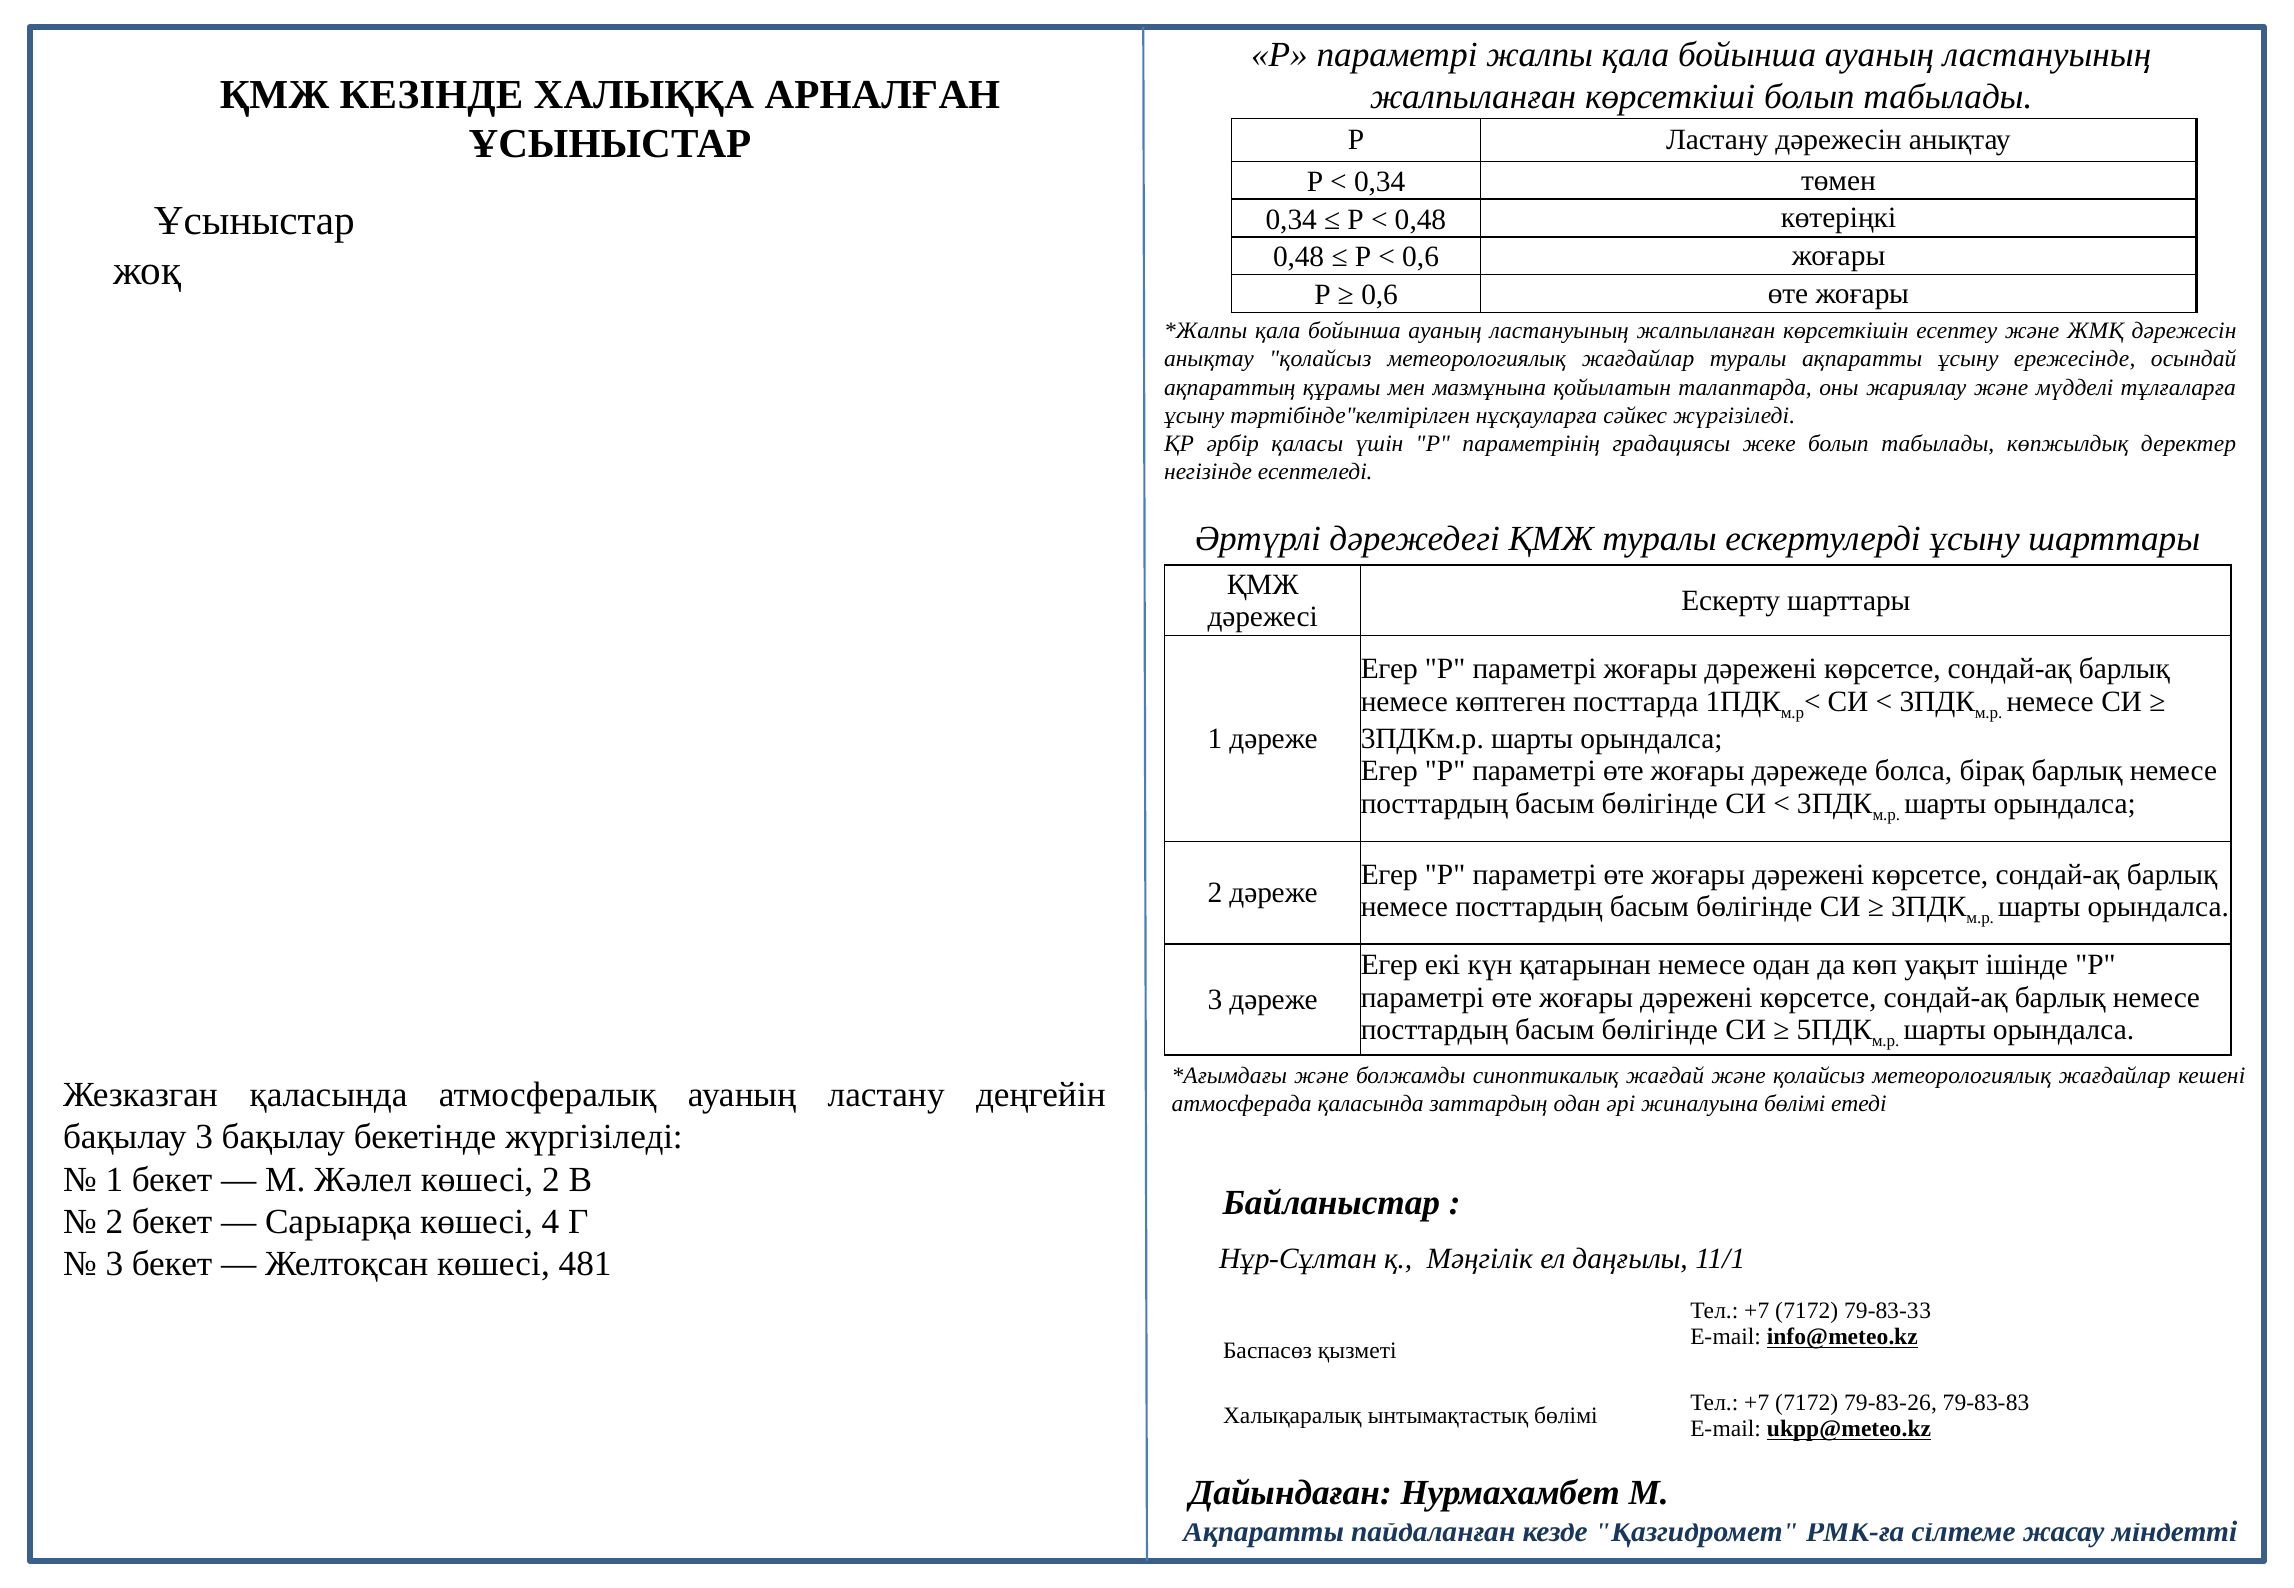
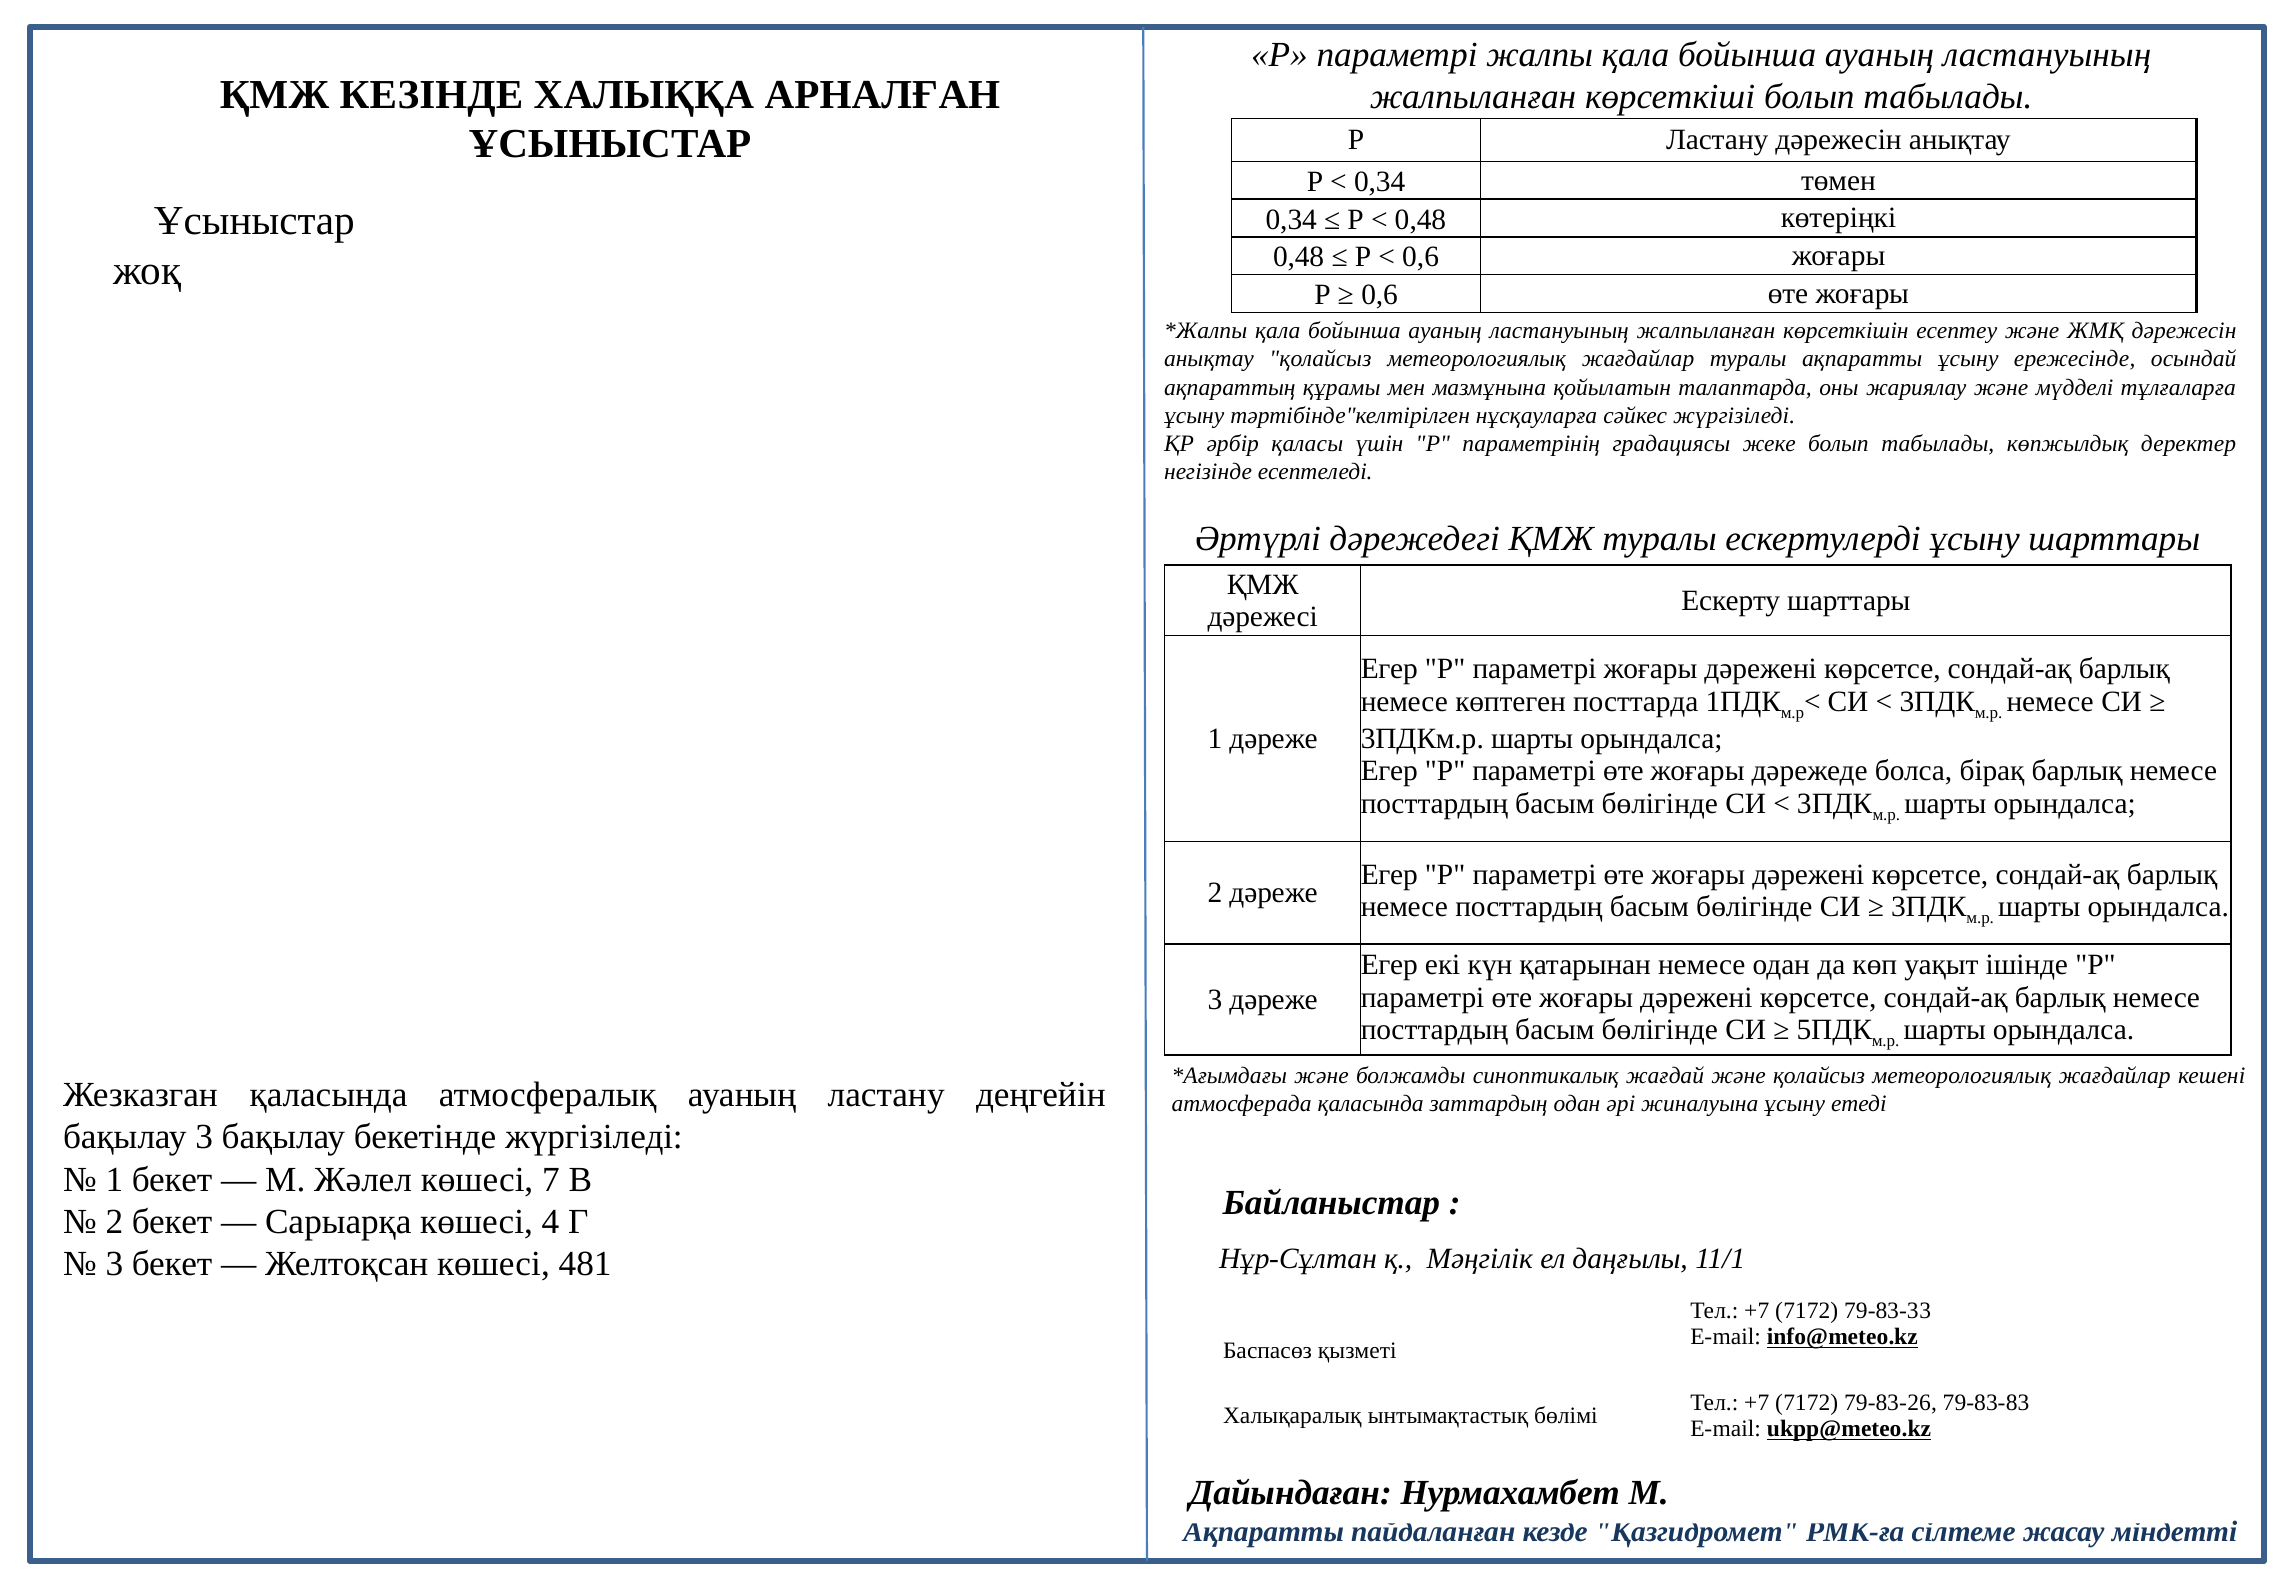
жиналуына бөлімі: бөлімі -> ұсыну
көшесі 2: 2 -> 7
